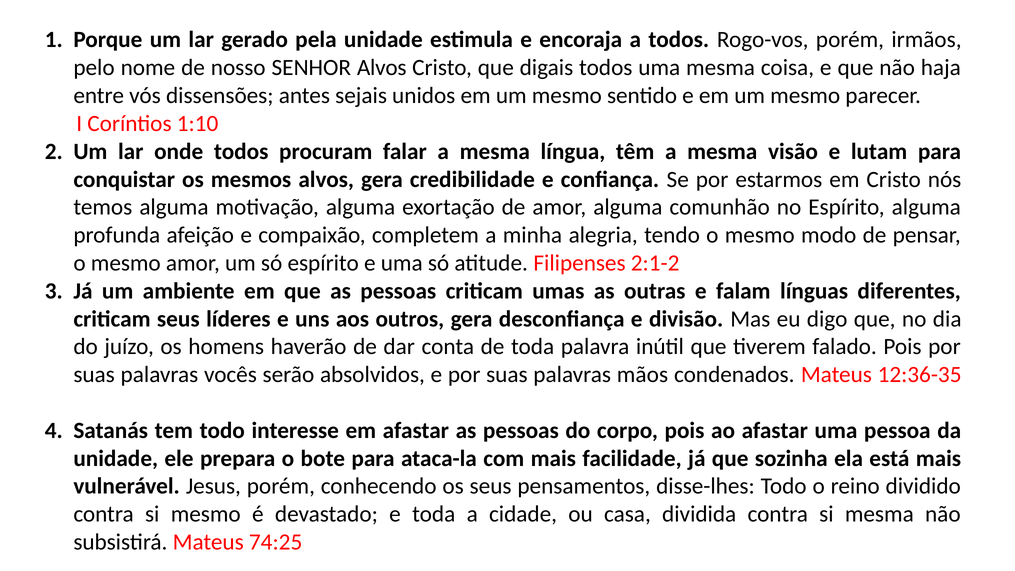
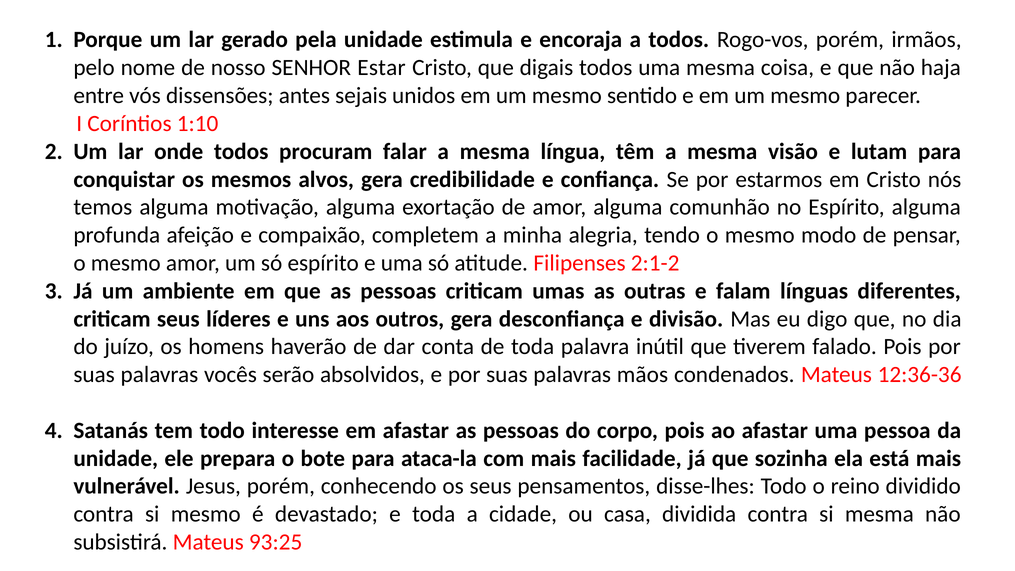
SENHOR Alvos: Alvos -> Estar
12:36-35: 12:36-35 -> 12:36-36
74:25: 74:25 -> 93:25
